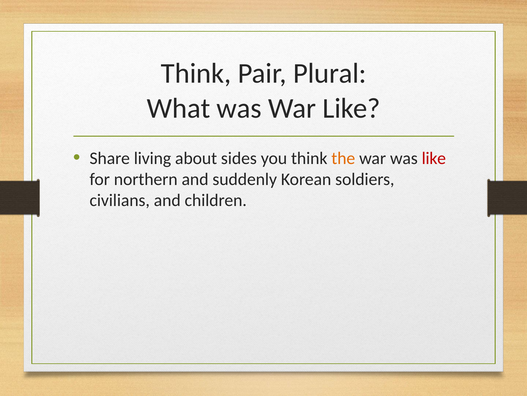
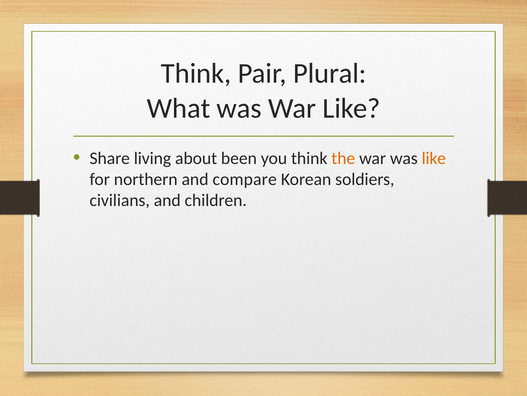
sides: sides -> been
like at (434, 158) colour: red -> orange
suddenly: suddenly -> compare
